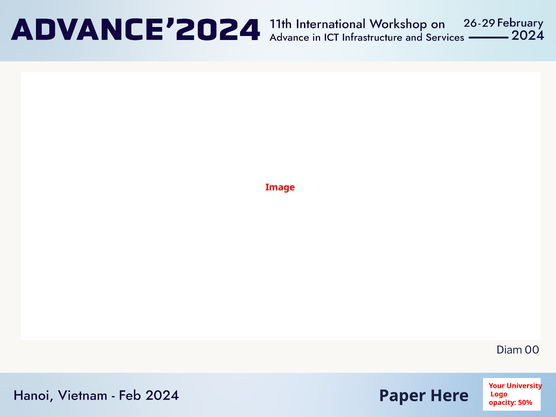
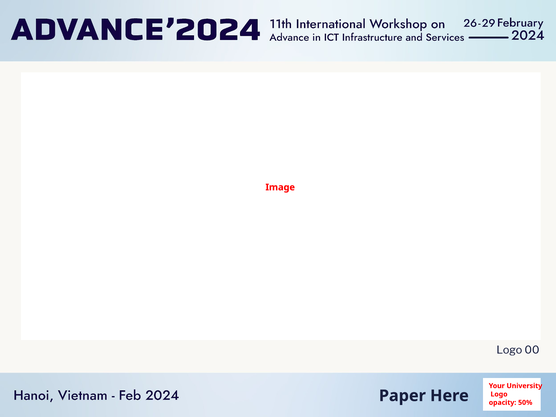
Diam at (509, 350): Diam -> Logo
